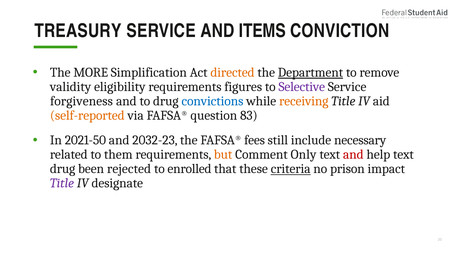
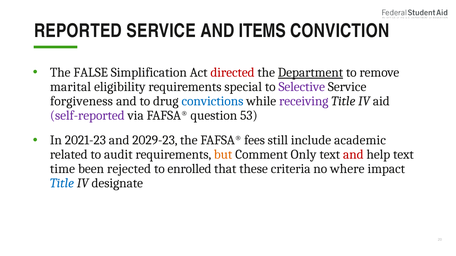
TREASURY: TREASURY -> REPORTED
MORE: MORE -> FALSE
directed colour: orange -> red
validity: validity -> marital
figures: figures -> special
receiving colour: orange -> purple
self-reported colour: orange -> purple
83: 83 -> 53
2021-50: 2021-50 -> 2021-23
2032-23: 2032-23 -> 2029-23
necessary: necessary -> academic
them: them -> audit
drug at (63, 169): drug -> time
criteria underline: present -> none
prison: prison -> where
Title at (62, 184) colour: purple -> blue
